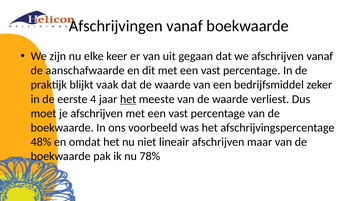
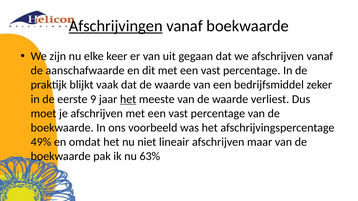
Afschrijvingen underline: none -> present
4: 4 -> 9
48%: 48% -> 49%
78%: 78% -> 63%
